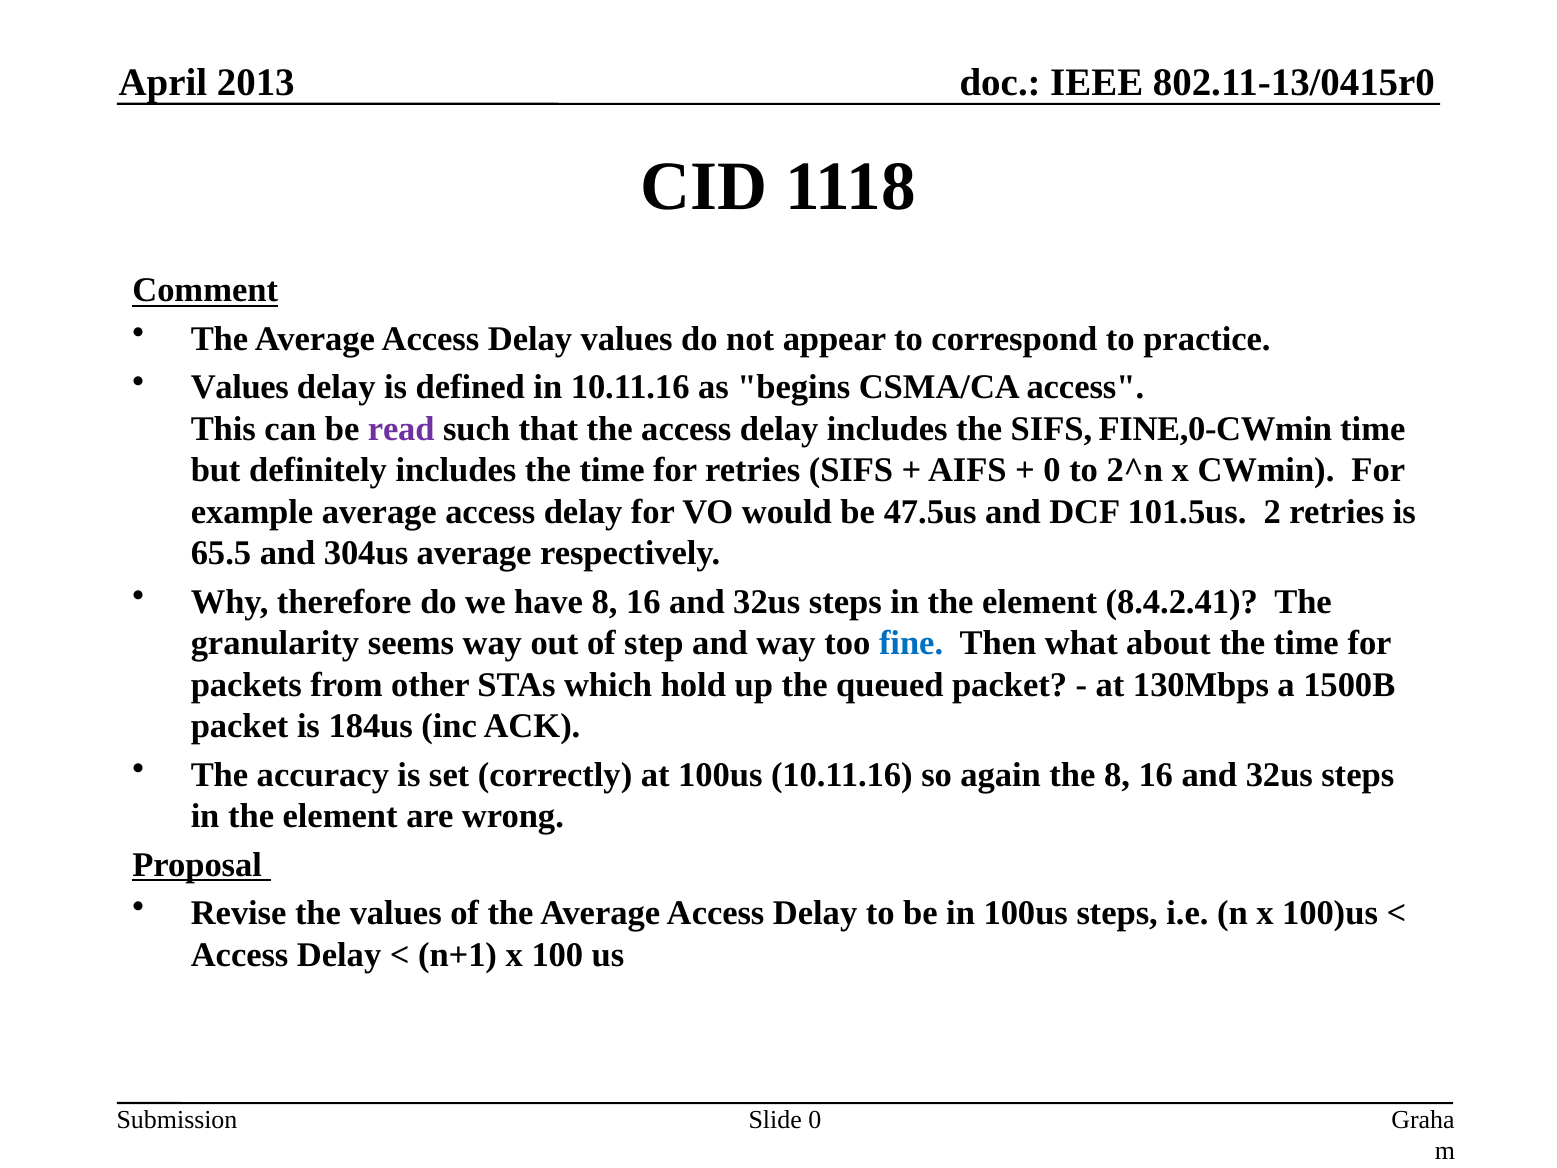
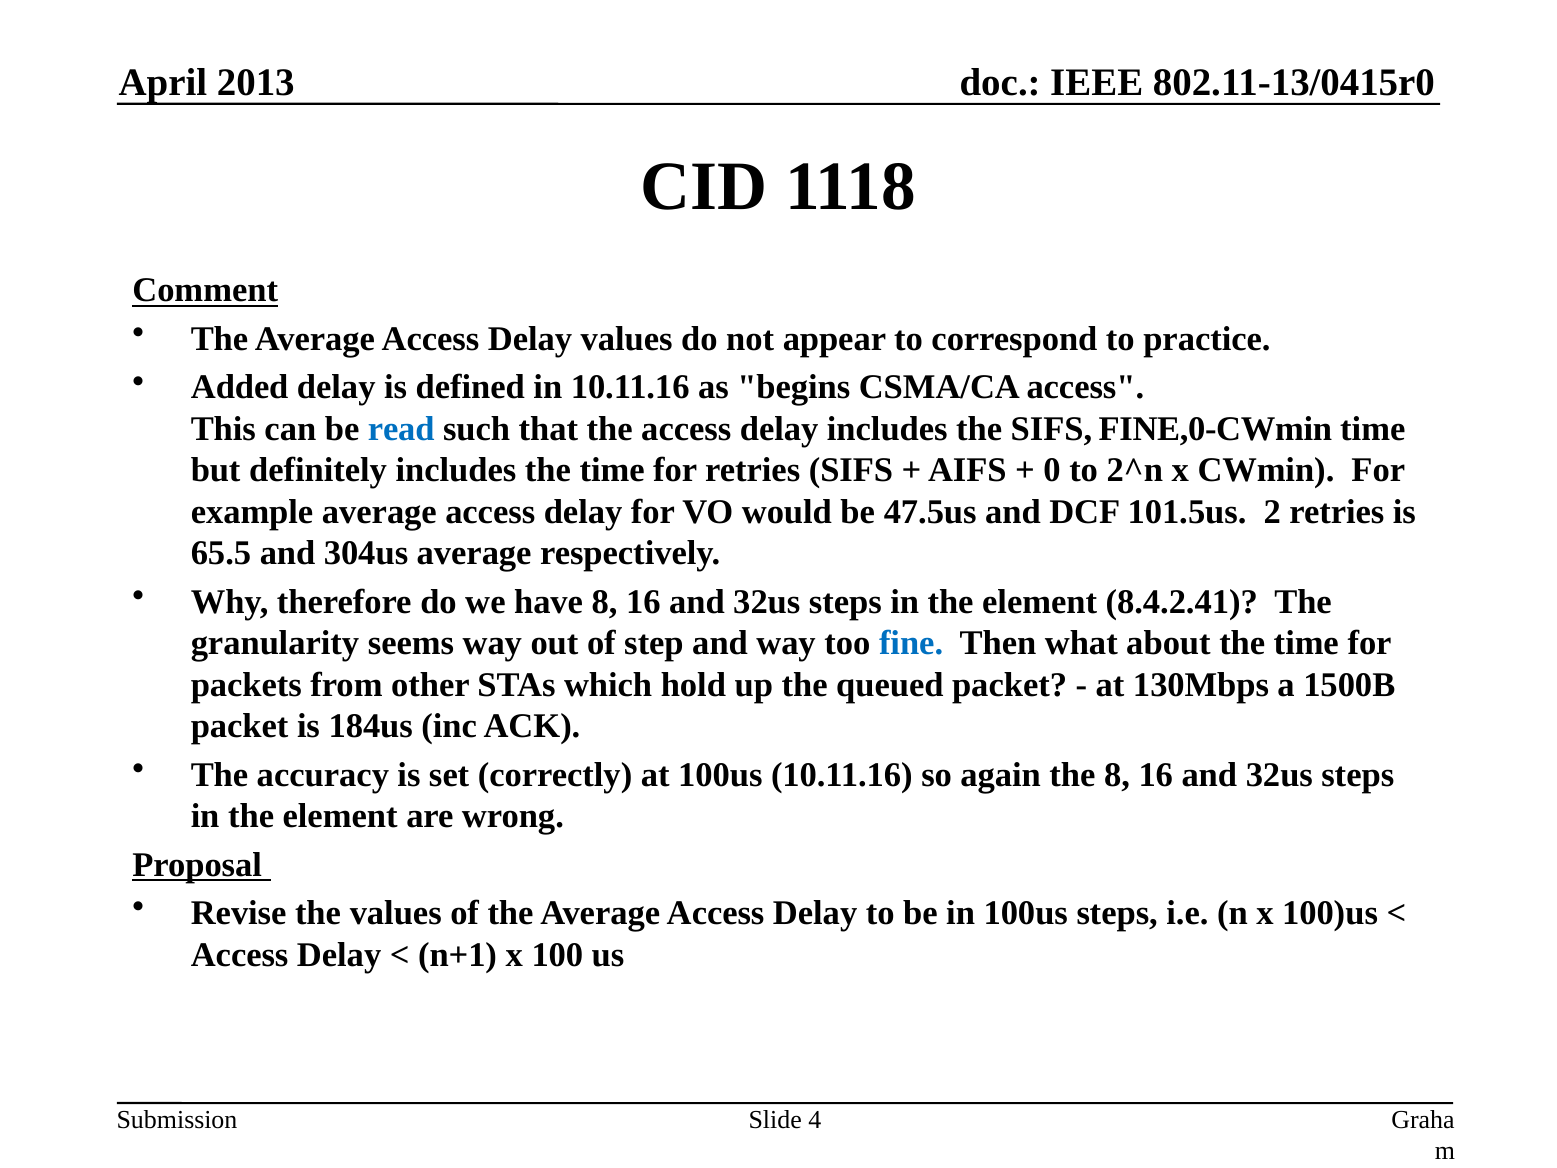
Values at (240, 387): Values -> Added
read colour: purple -> blue
Slide 0: 0 -> 4
